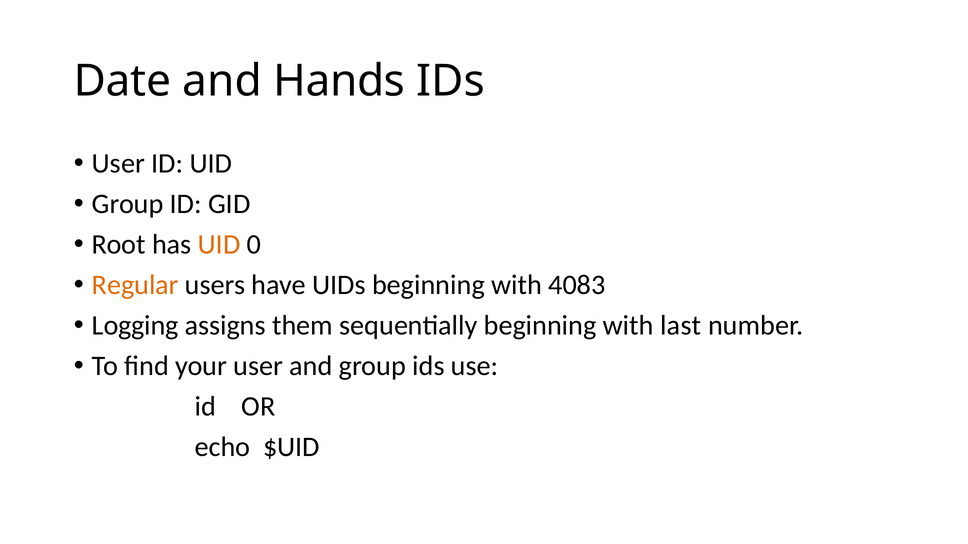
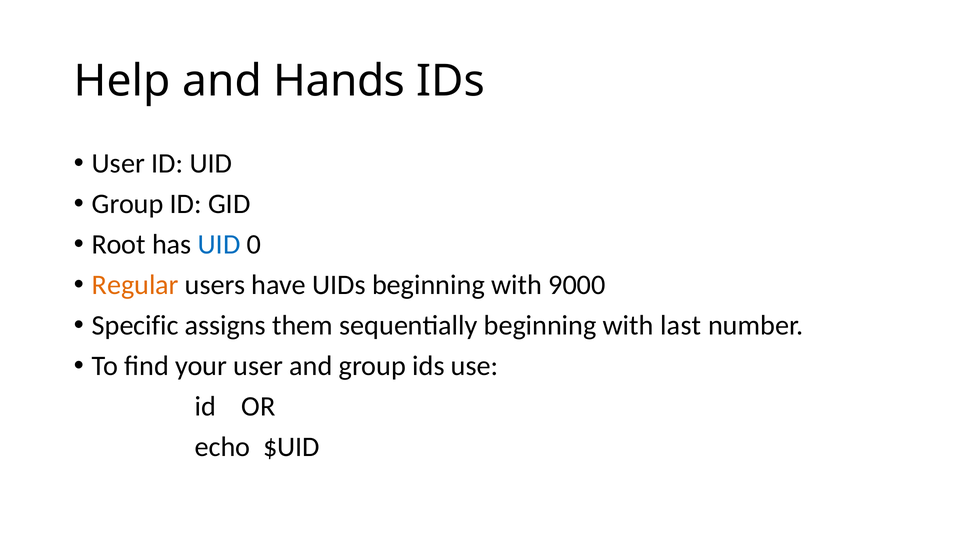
Date: Date -> Help
UID at (219, 245) colour: orange -> blue
4083: 4083 -> 9000
Logging: Logging -> Specific
